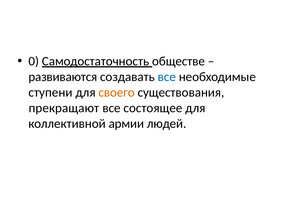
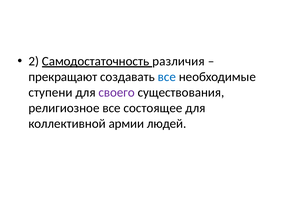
0: 0 -> 2
обществе: обществе -> различия
развиваются: развиваются -> прекращают
своего colour: orange -> purple
прекращают: прекращают -> религиозное
